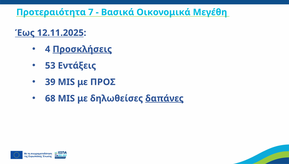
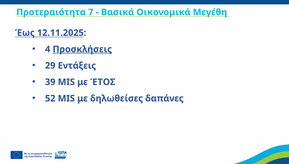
53: 53 -> 29
ΠΡΟΣ: ΠΡΟΣ -> ΈΤΟΣ
68: 68 -> 52
δαπάνες underline: present -> none
